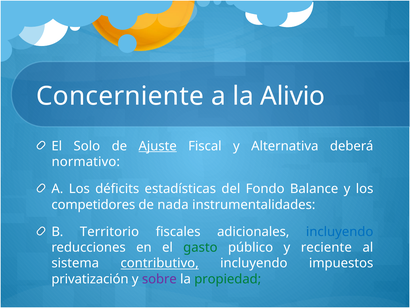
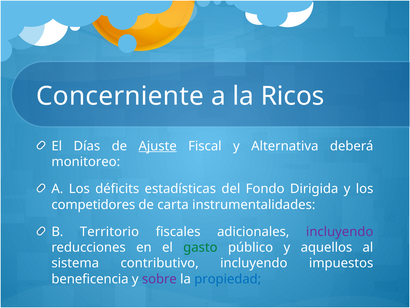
Alivio: Alivio -> Ricos
Solo: Solo -> Días
normativo: normativo -> monitoreo
Balance: Balance -> Dirigida
nada: nada -> carta
incluyendo at (340, 231) colour: blue -> purple
reciente: reciente -> aquellos
contributivo underline: present -> none
privatización: privatización -> beneficencia
propiedad colour: green -> blue
